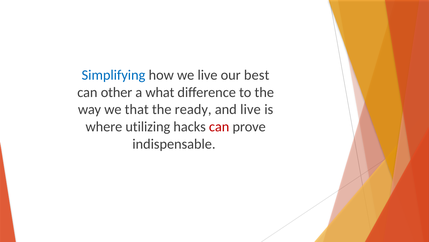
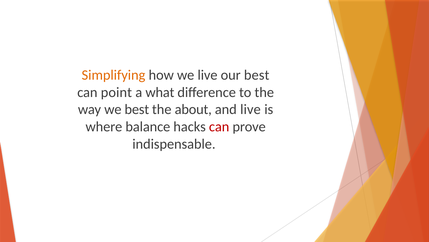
Simplifying colour: blue -> orange
other: other -> point
we that: that -> best
ready: ready -> about
utilizing: utilizing -> balance
